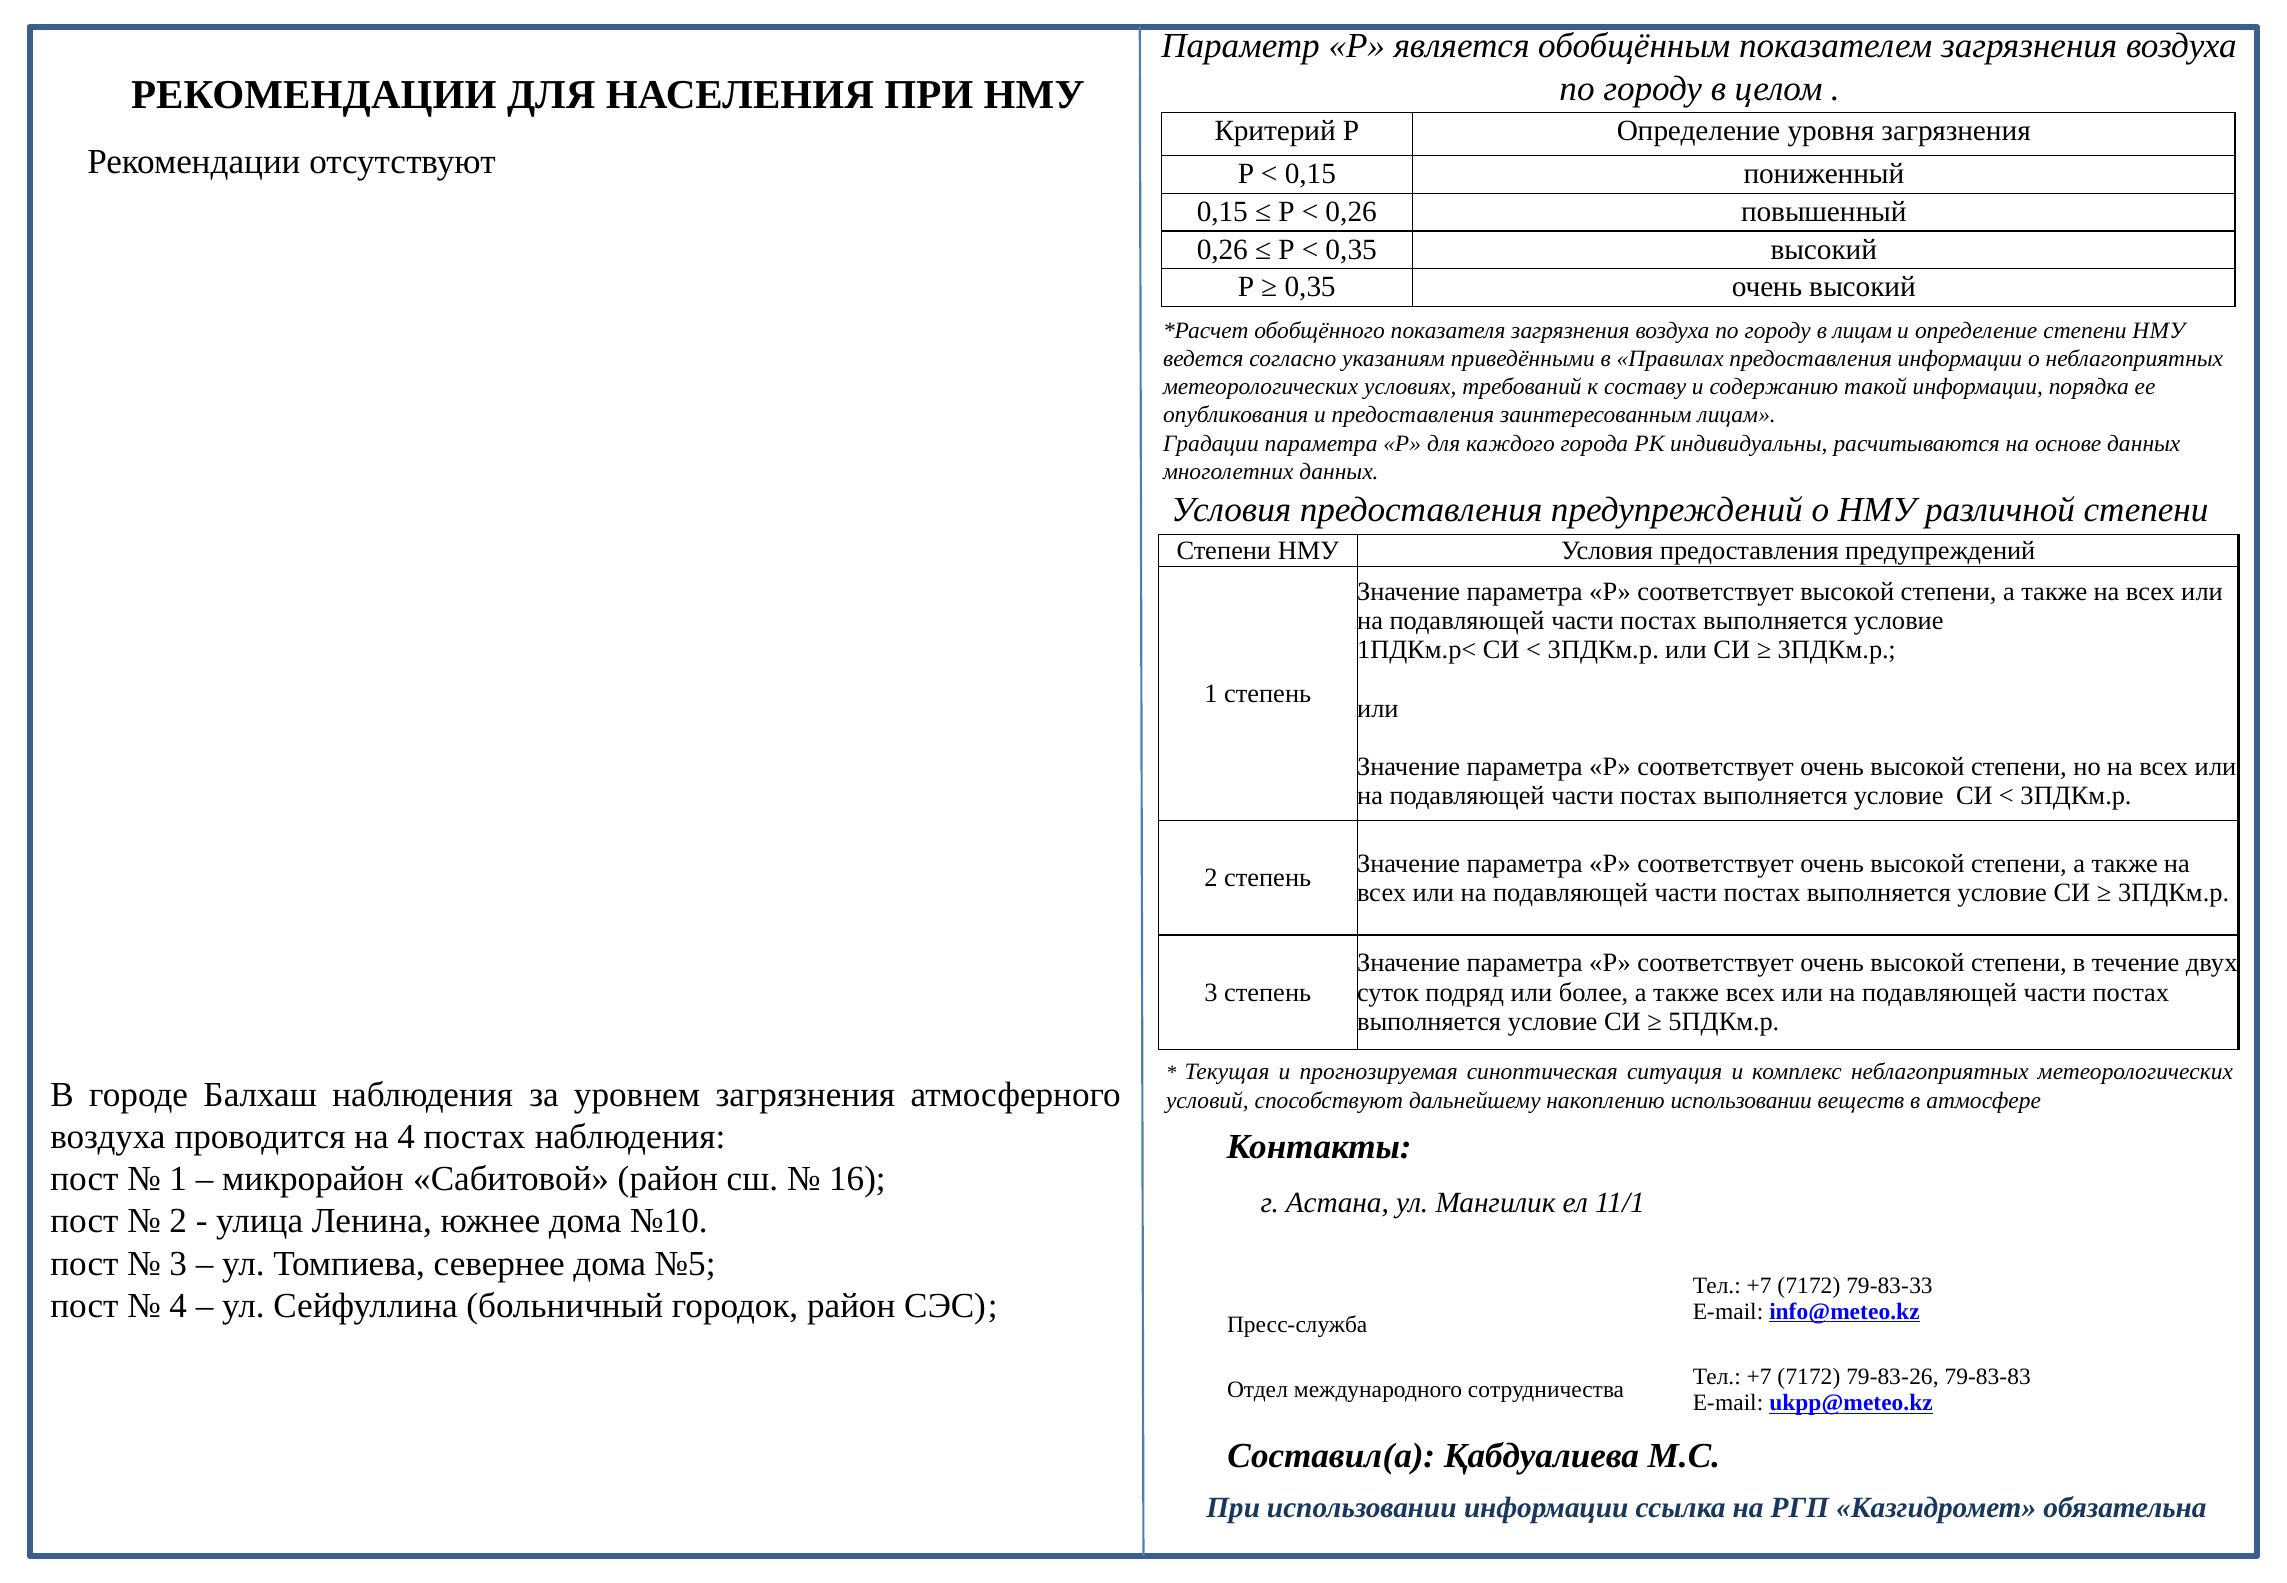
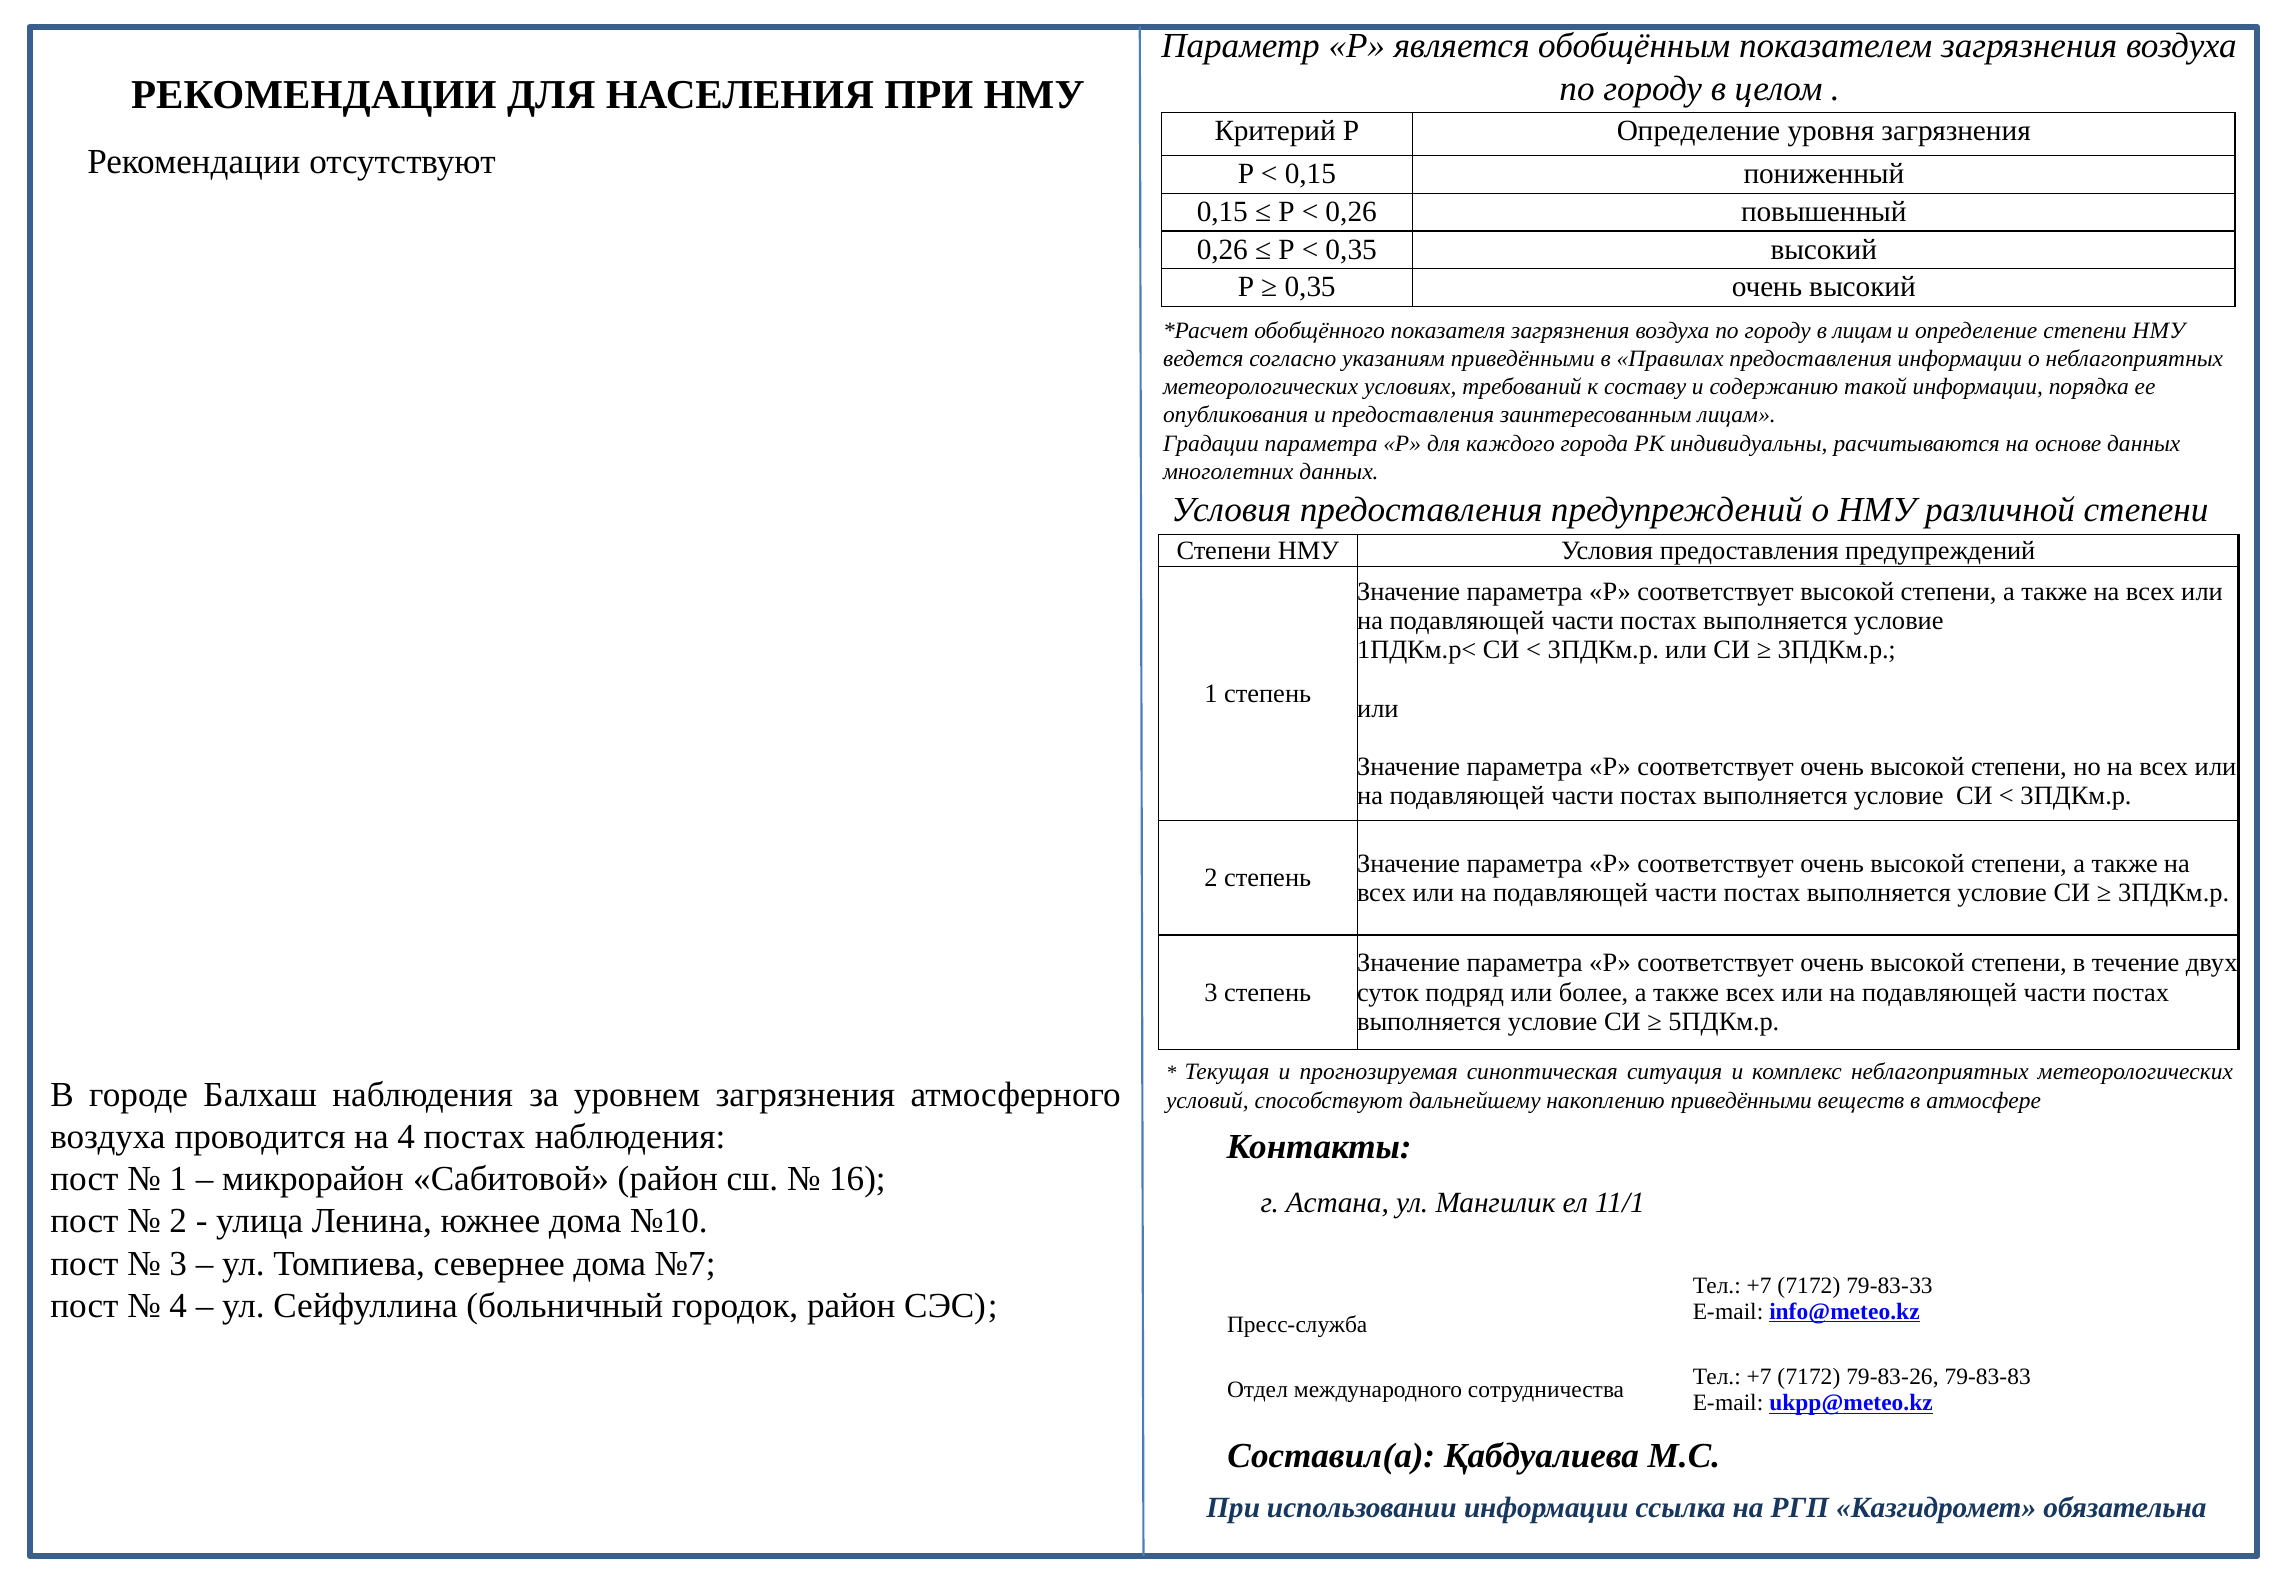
накоплению использовании: использовании -> приведёнными
№5: №5 -> №7
